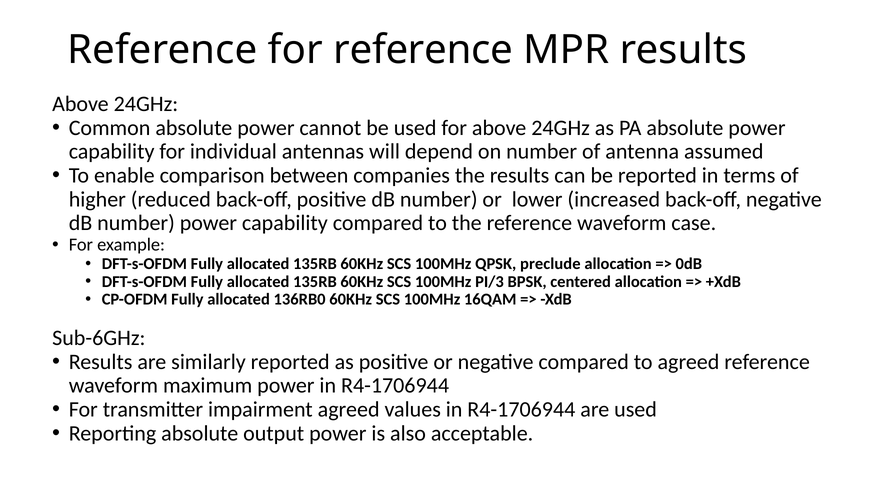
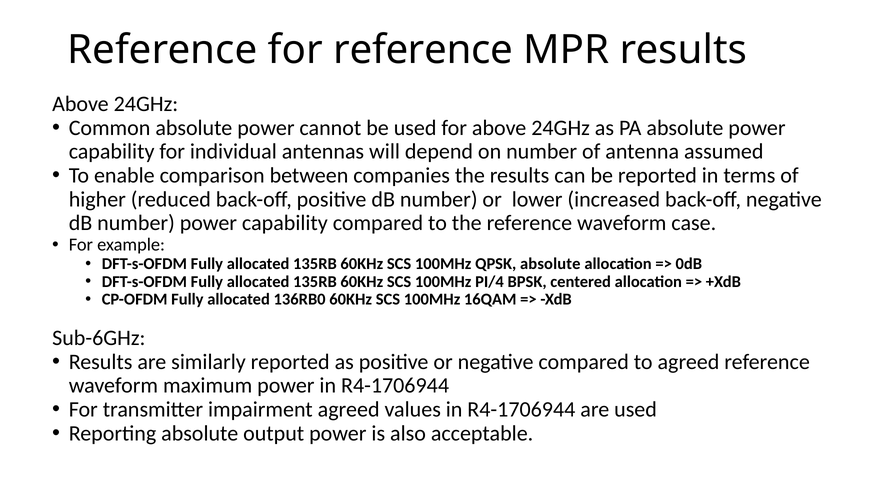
QPSK preclude: preclude -> absolute
PI/3: PI/3 -> PI/4
